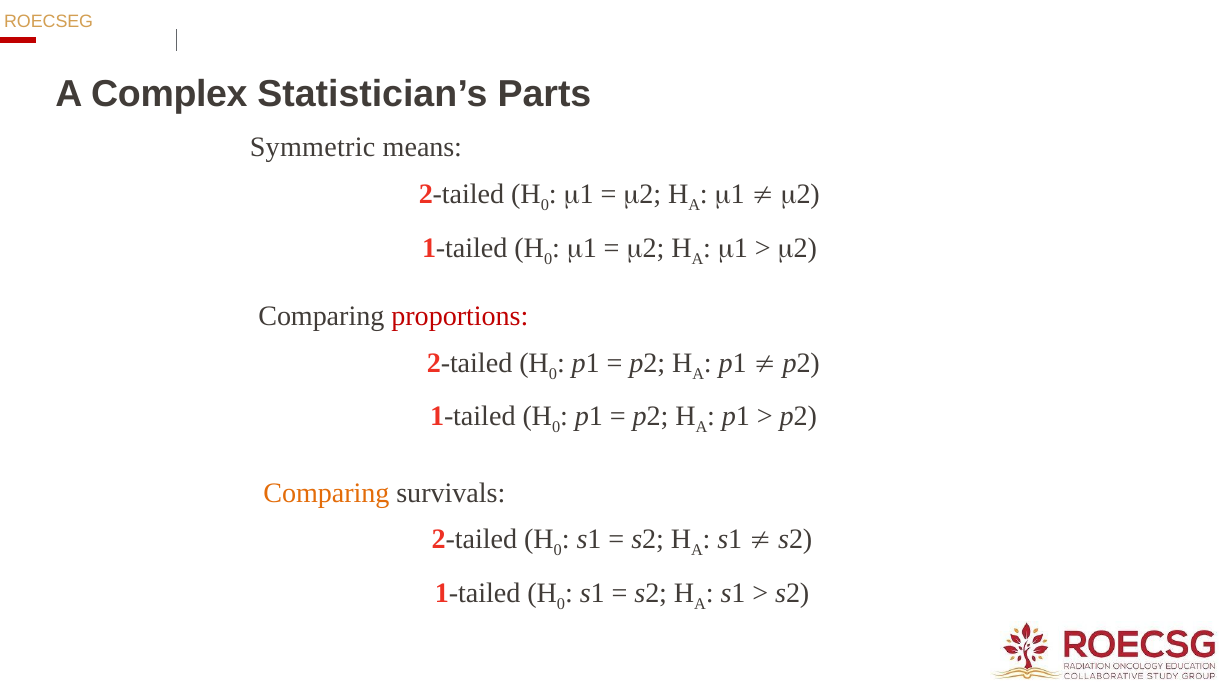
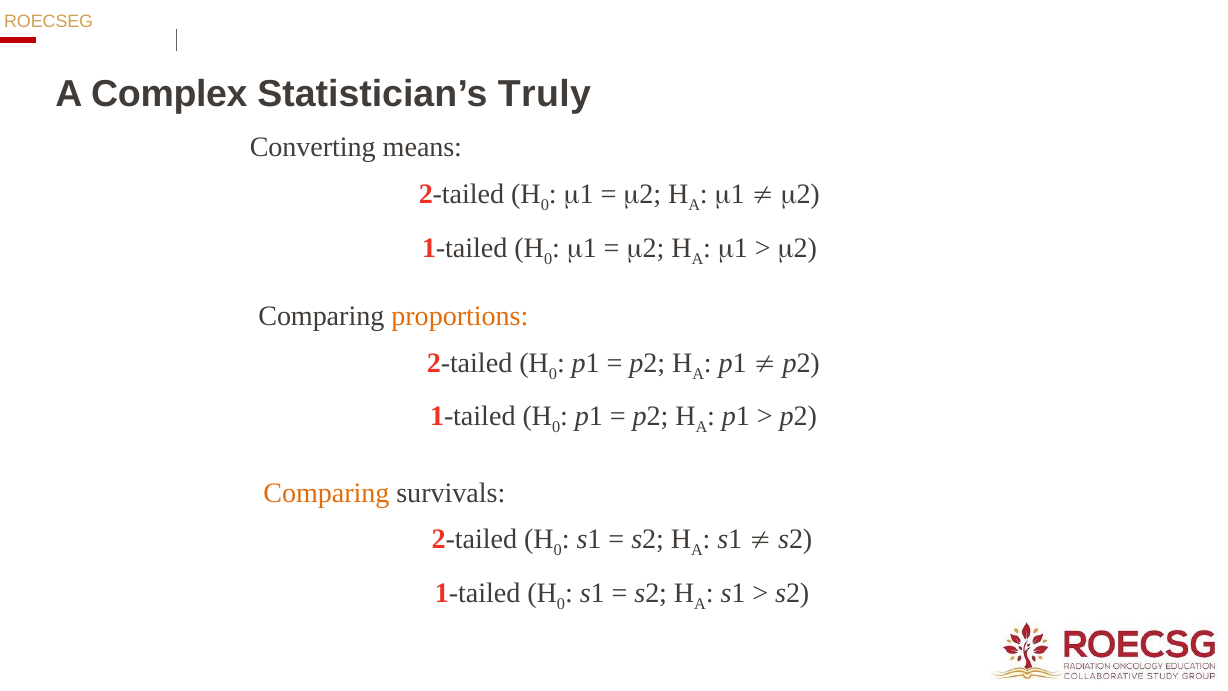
Parts: Parts -> Truly
Symmetric: Symmetric -> Converting
proportions colour: red -> orange
